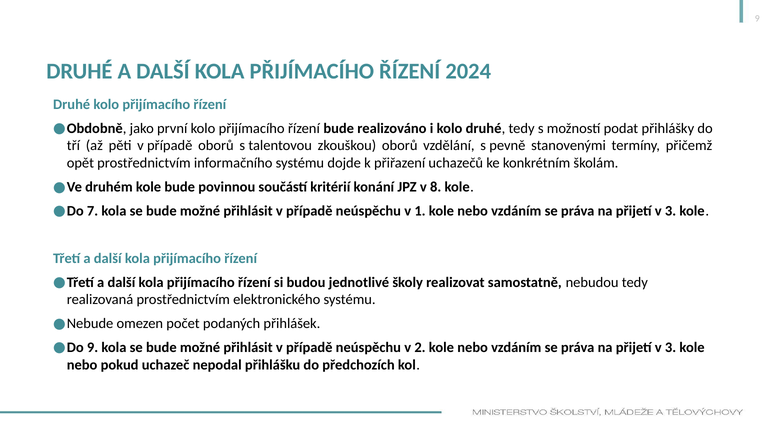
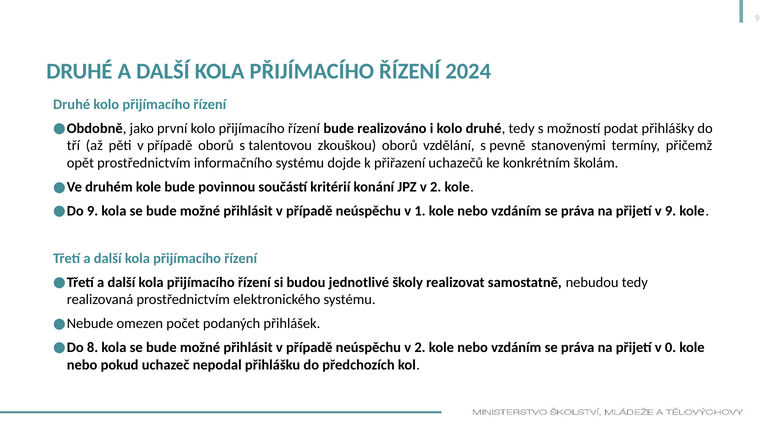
JPZ v 8: 8 -> 2
7 at (93, 211): 7 -> 9
3 at (671, 211): 3 -> 9
9 at (93, 347): 9 -> 8
3 at (671, 347): 3 -> 0
